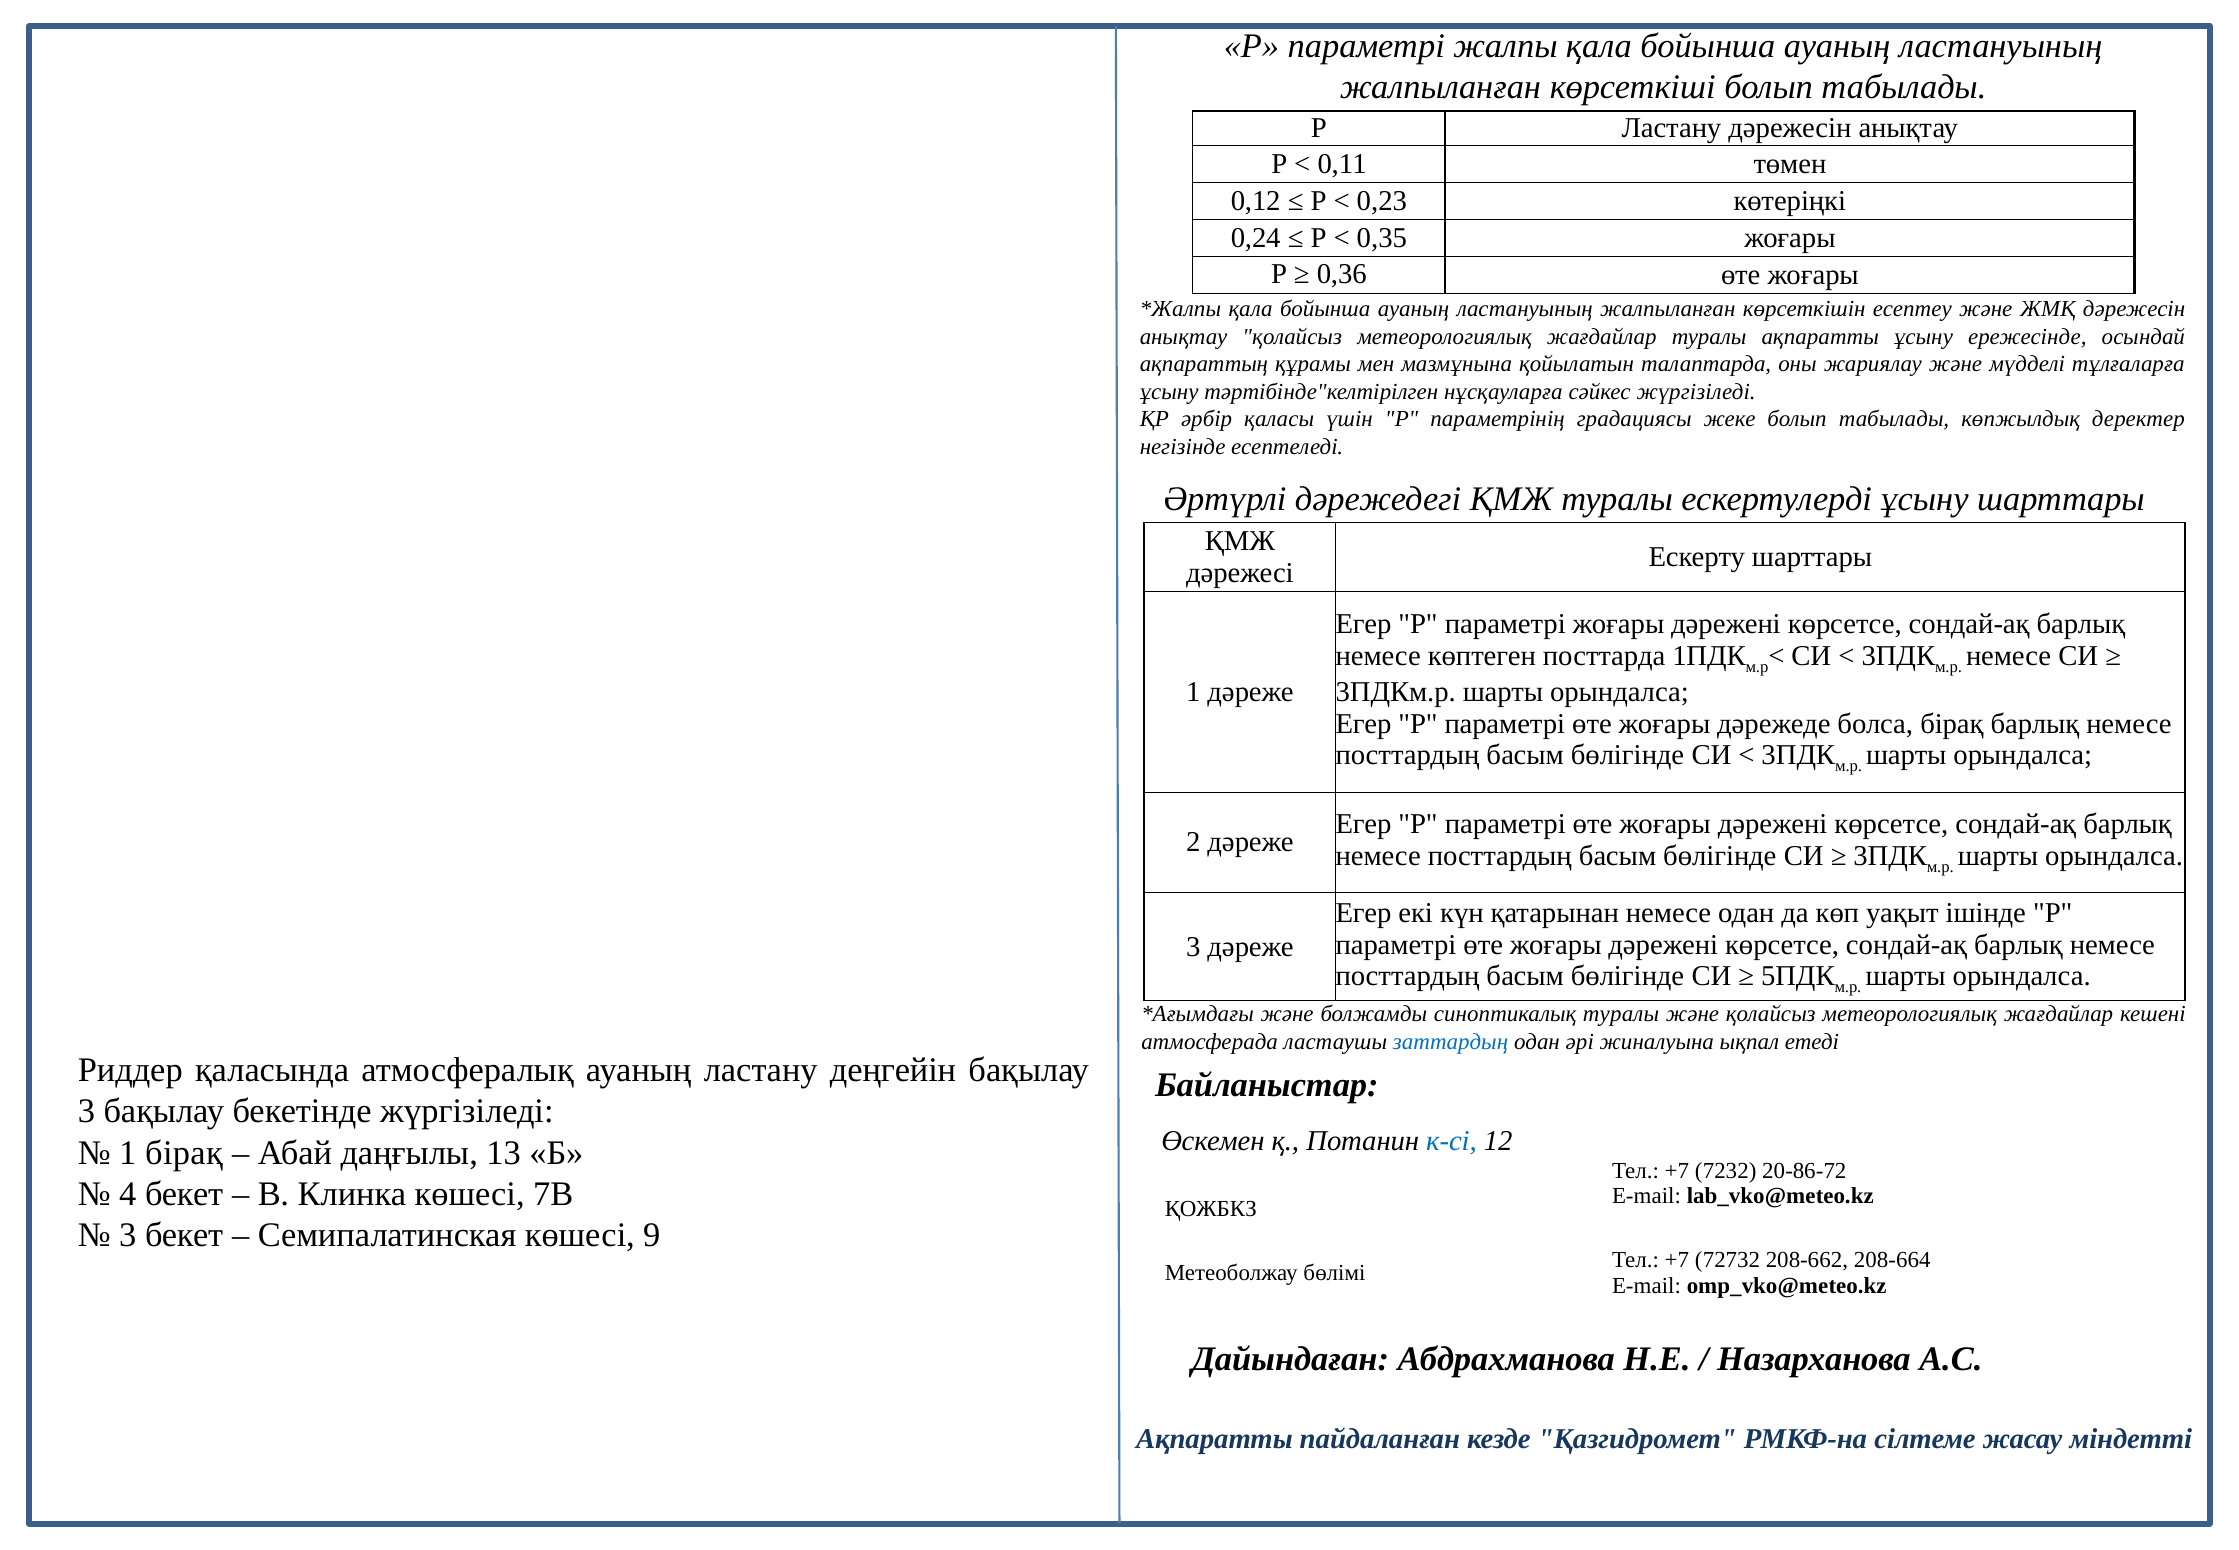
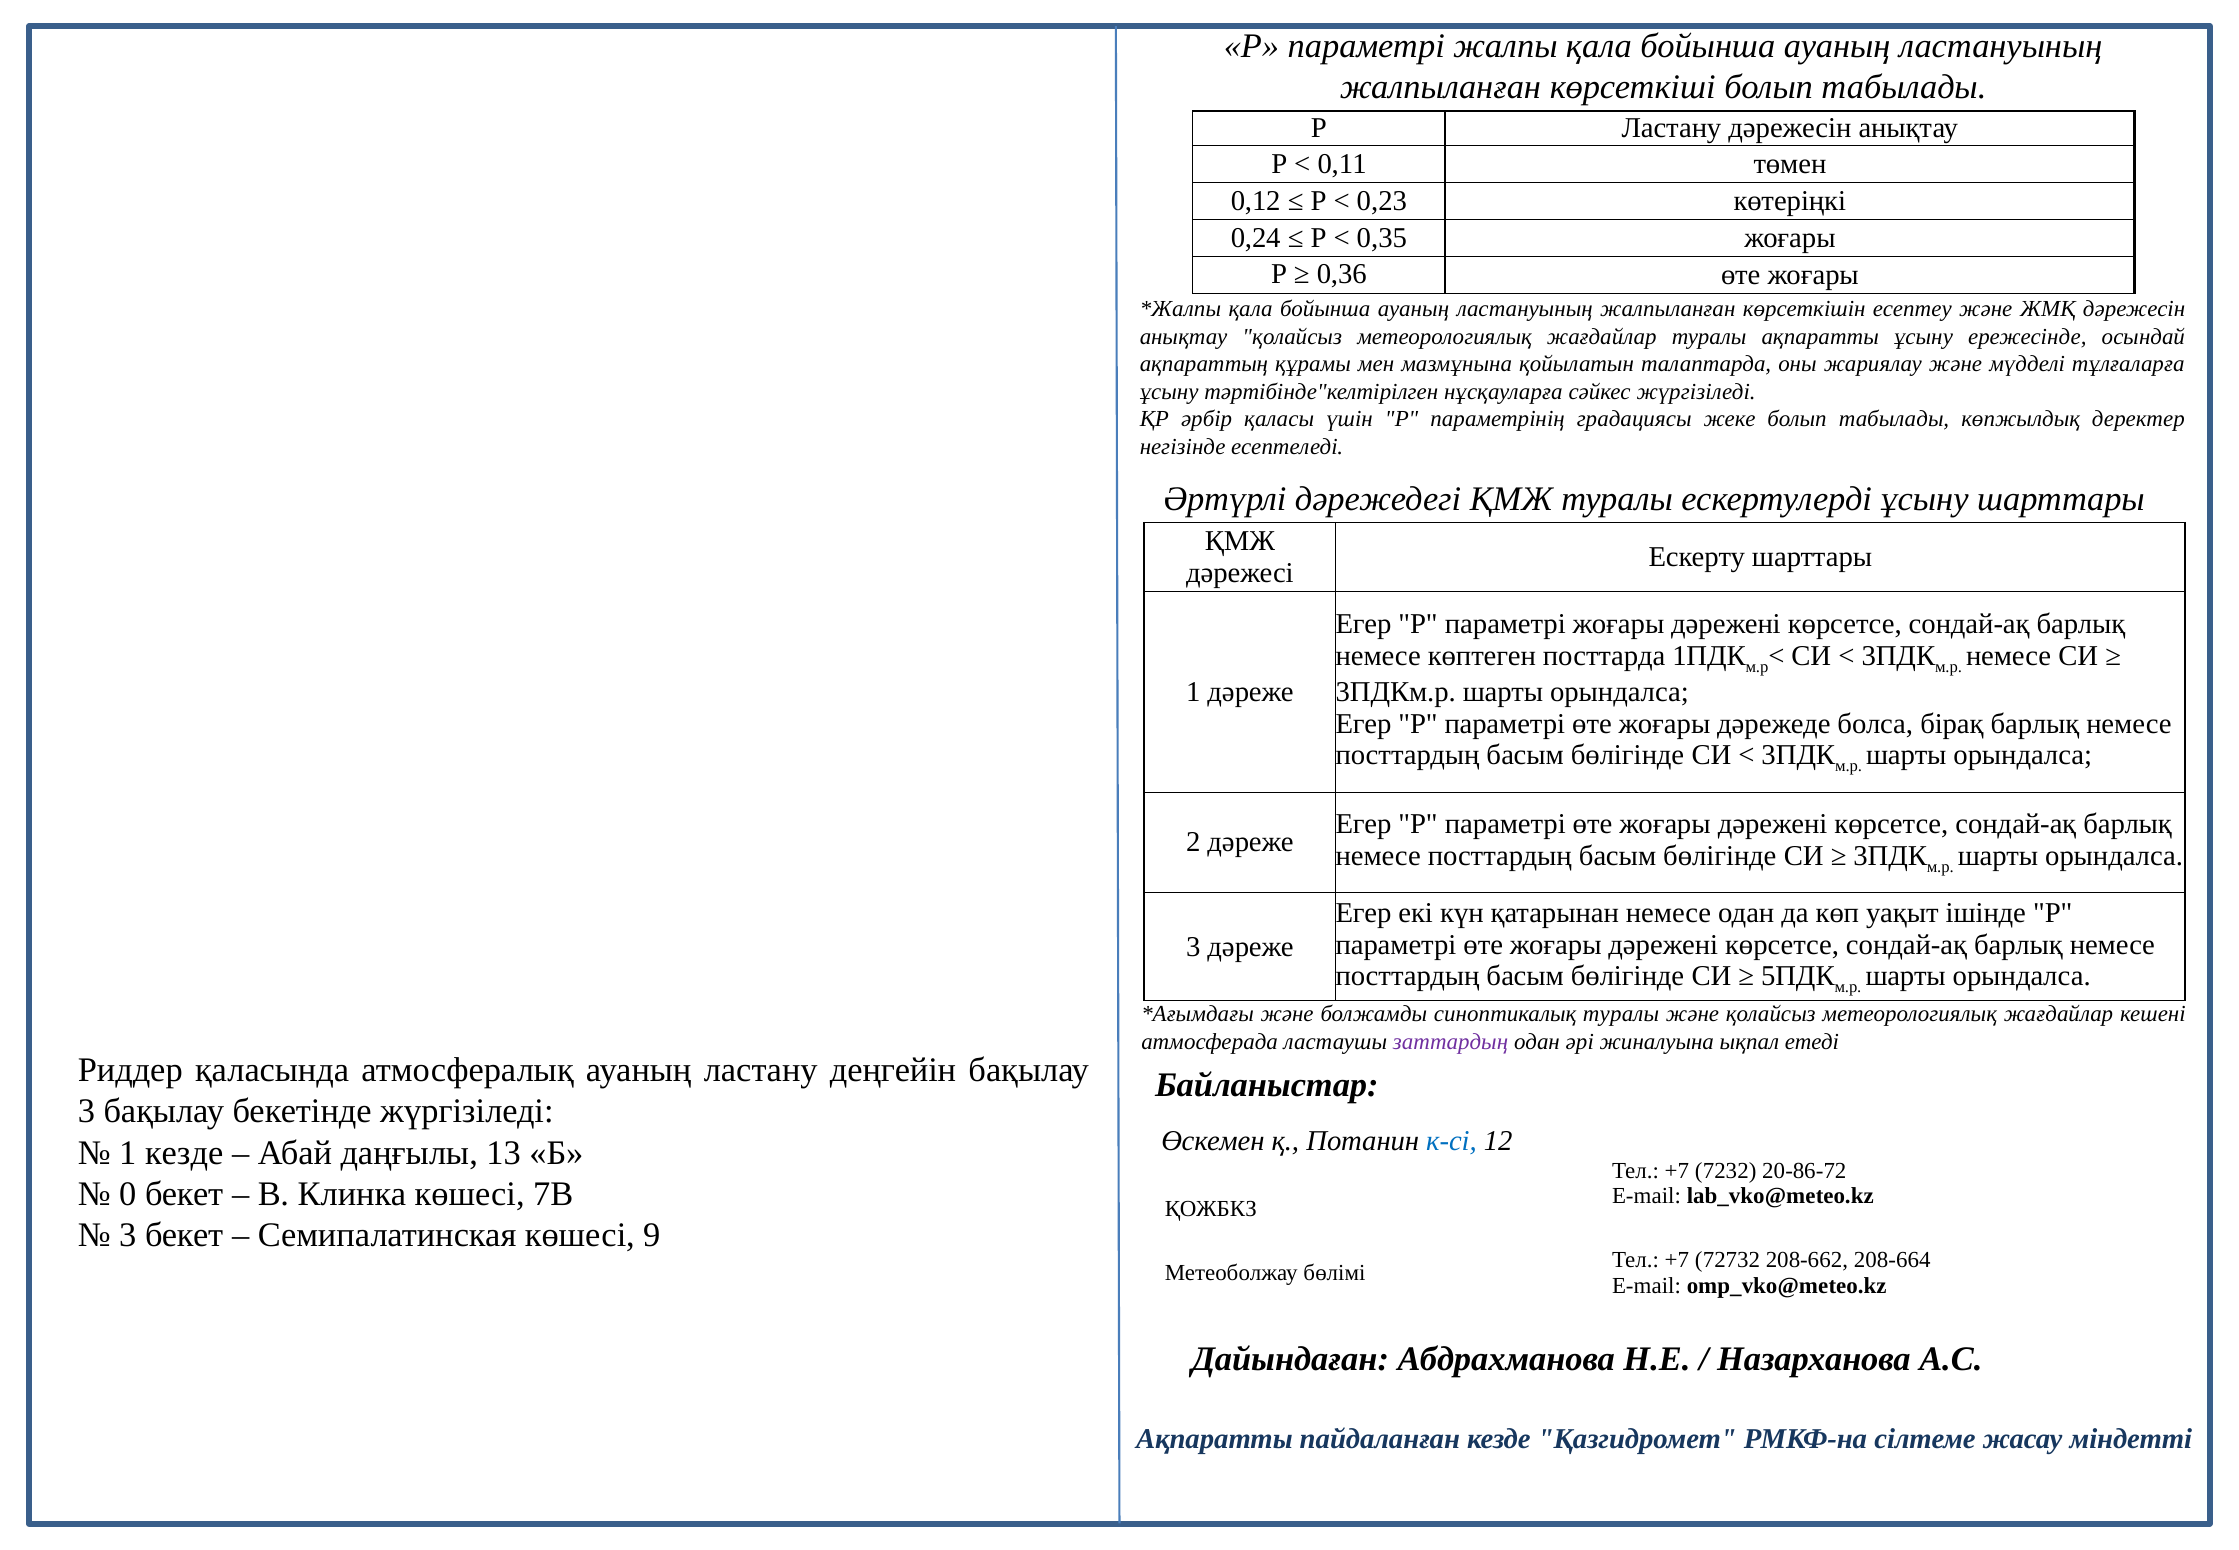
заттардың colour: blue -> purple
1 бірақ: бірақ -> кезде
4: 4 -> 0
